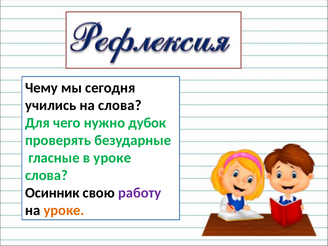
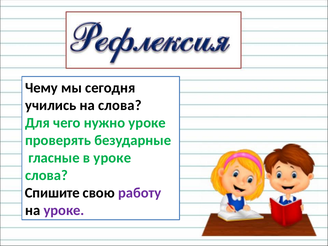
нужно дубок: дубок -> уроке
Осинник: Осинник -> Спишите
уроке at (64, 210) colour: orange -> purple
